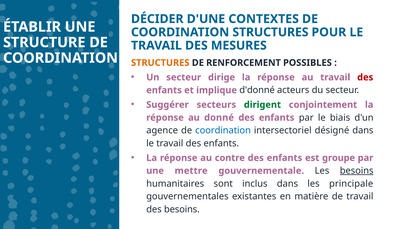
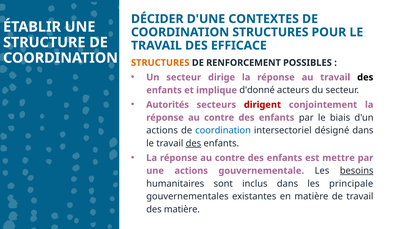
MESURES: MESURES -> EFFICACE
des at (365, 77) colour: red -> black
Suggérer: Suggérer -> Autorités
dirigent colour: green -> red
donné at (219, 118): donné -> contre
agence at (162, 130): agence -> actions
des at (193, 143) underline: none -> present
groupe: groupe -> mettre
une mettre: mettre -> actions
des besoins: besoins -> matière
